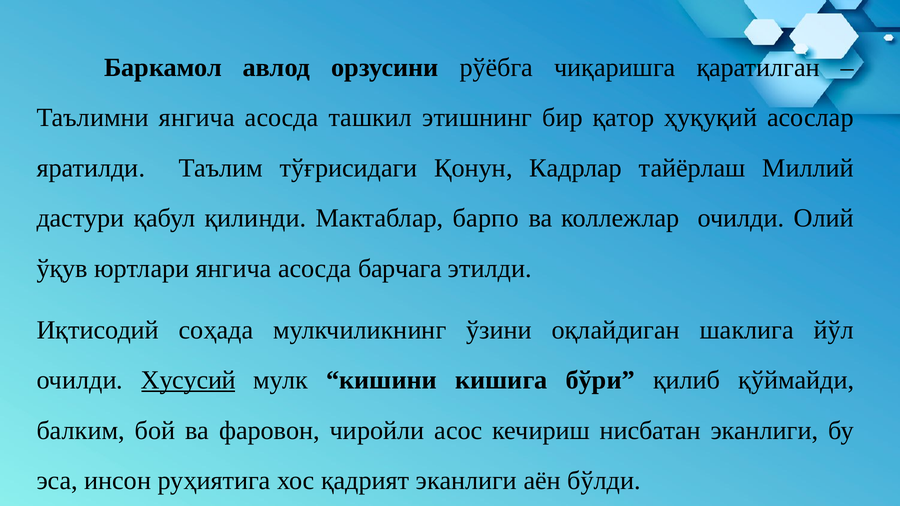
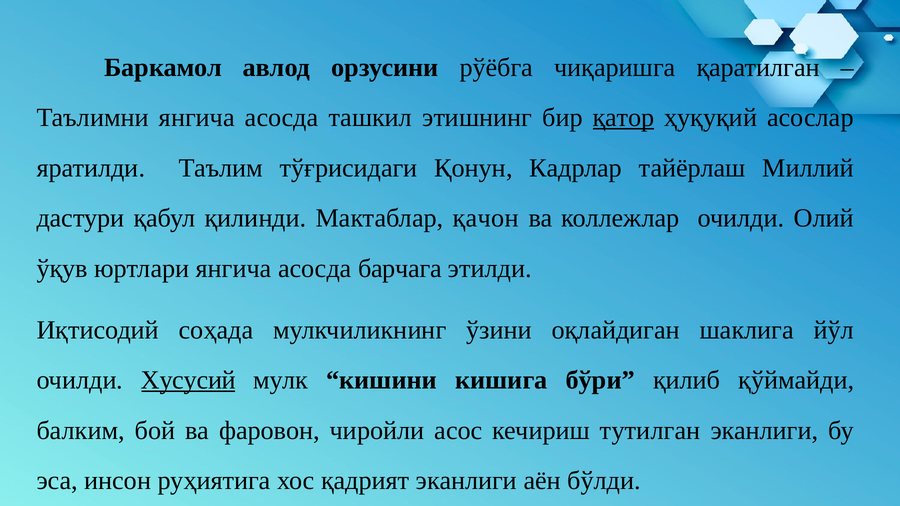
қатор underline: none -> present
барпо: барпо -> қачон
нисбатан: нисбатан -> тутилган
